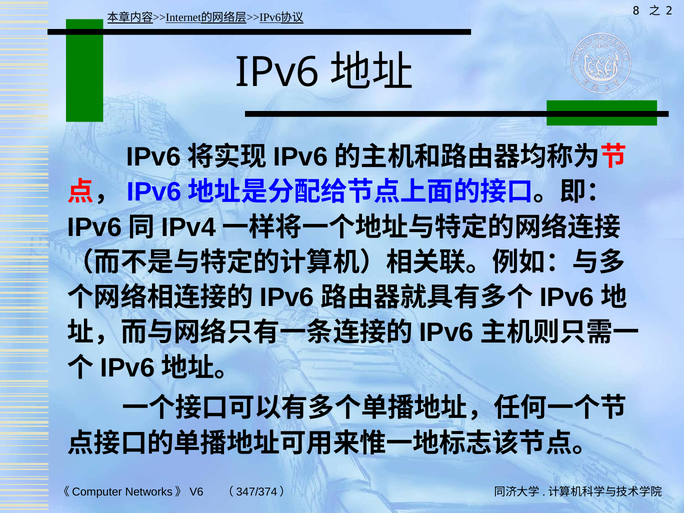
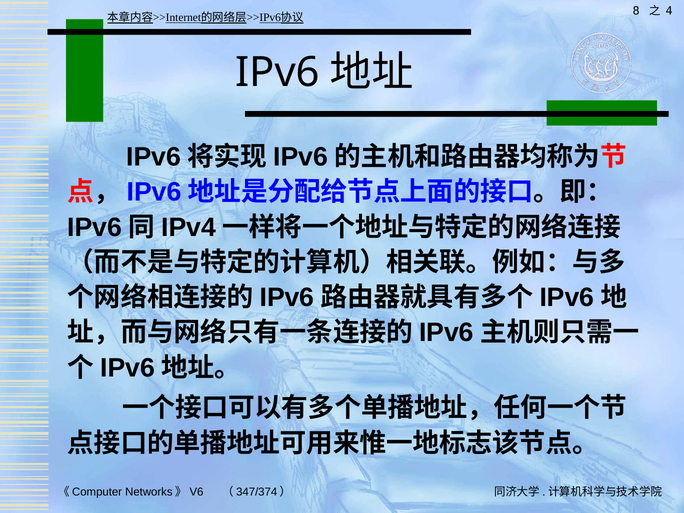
2: 2 -> 4
